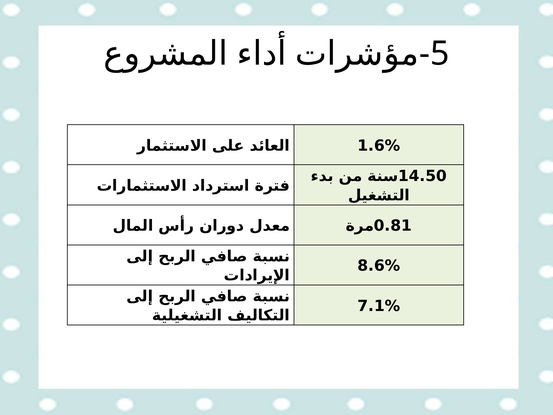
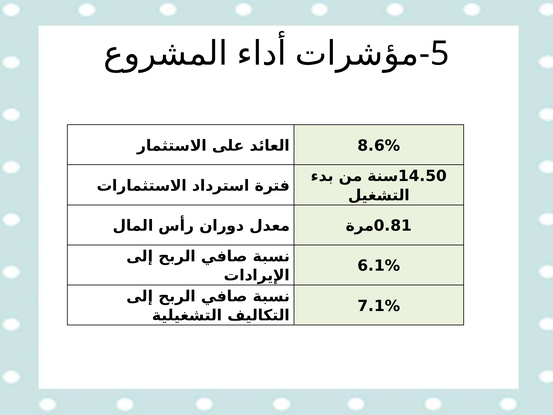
1.6%: 1.6% -> 8.6%
8.6%: 8.6% -> 6.1%
